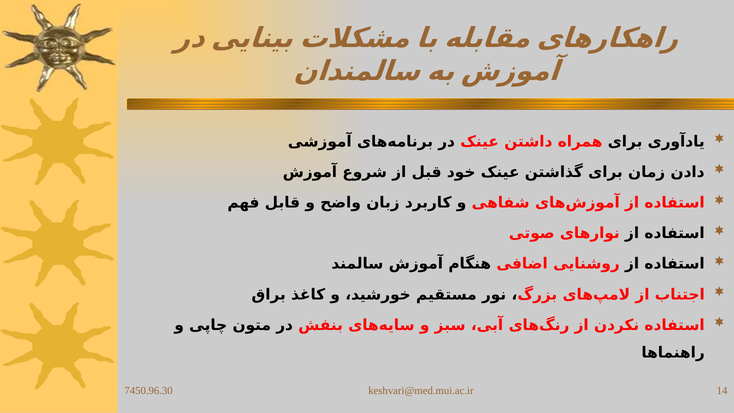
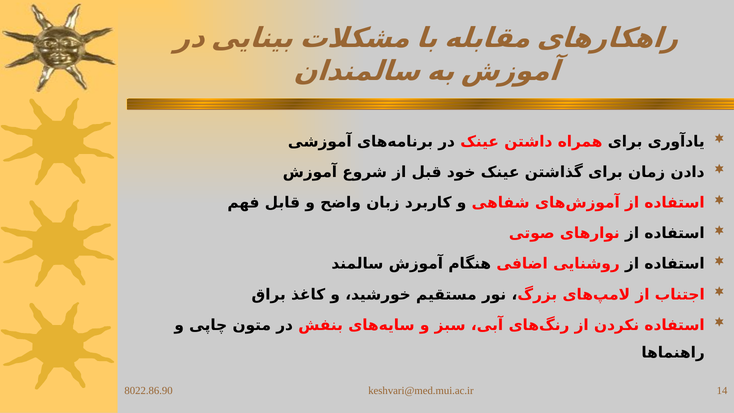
7450.96.30: 7450.96.30 -> 8022.86.90
